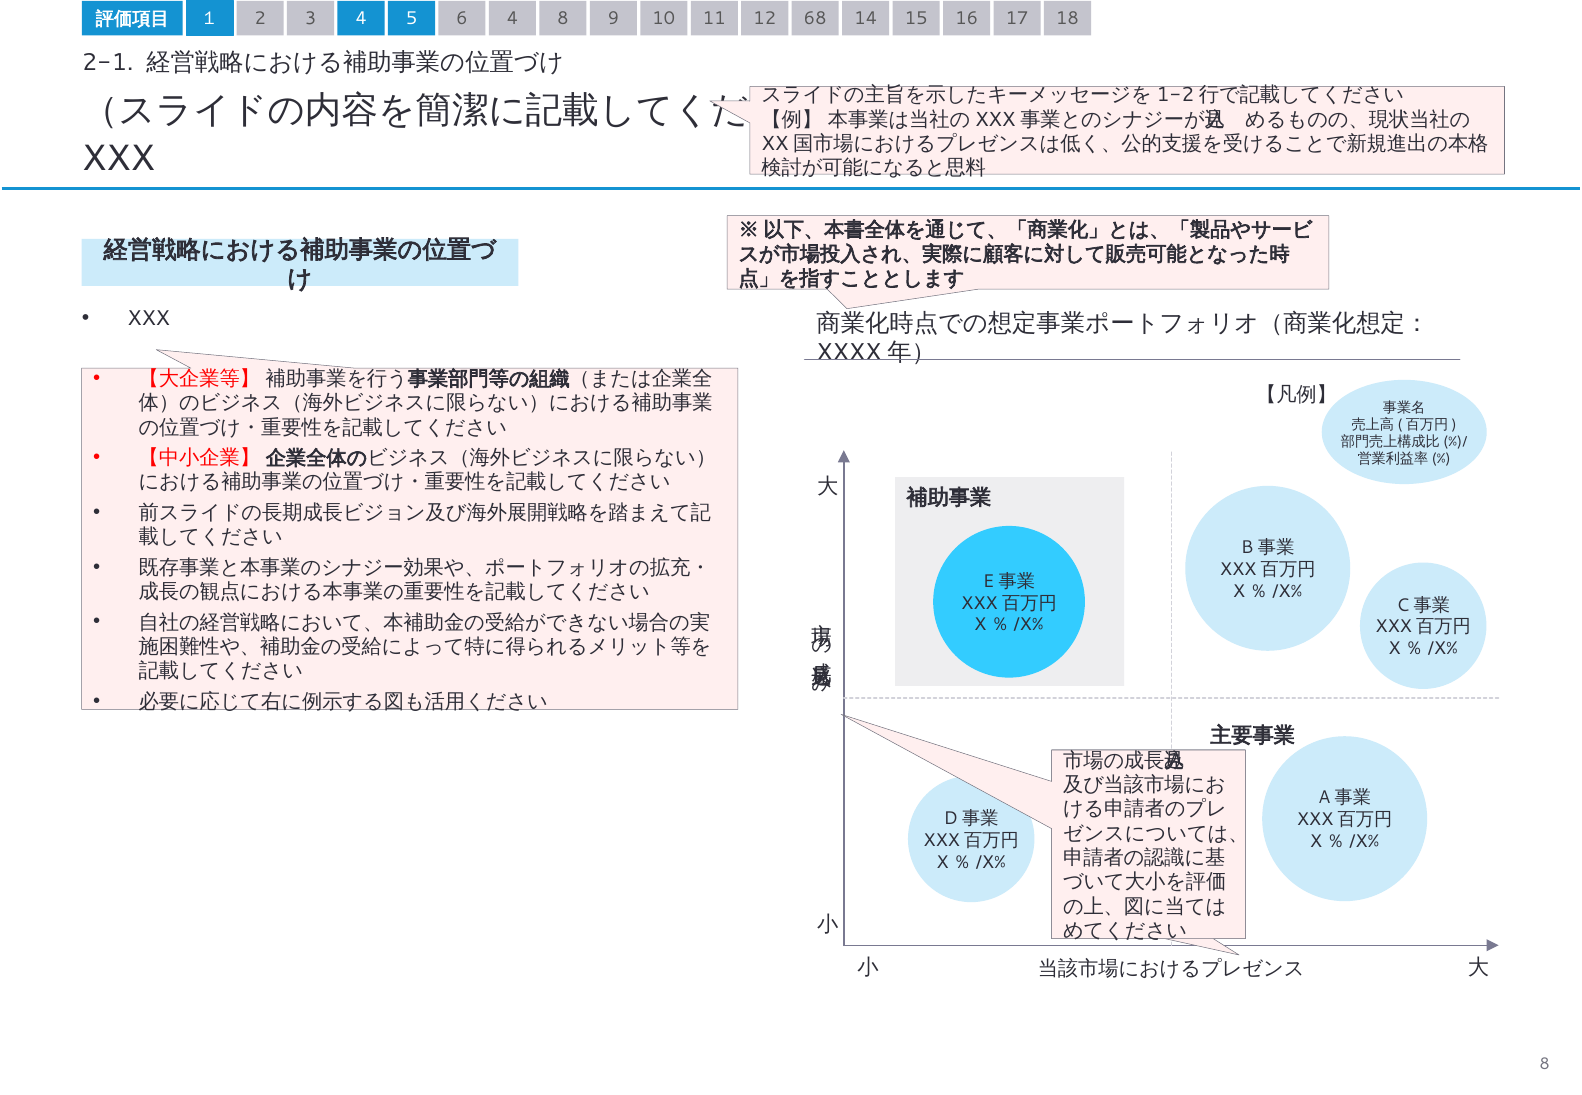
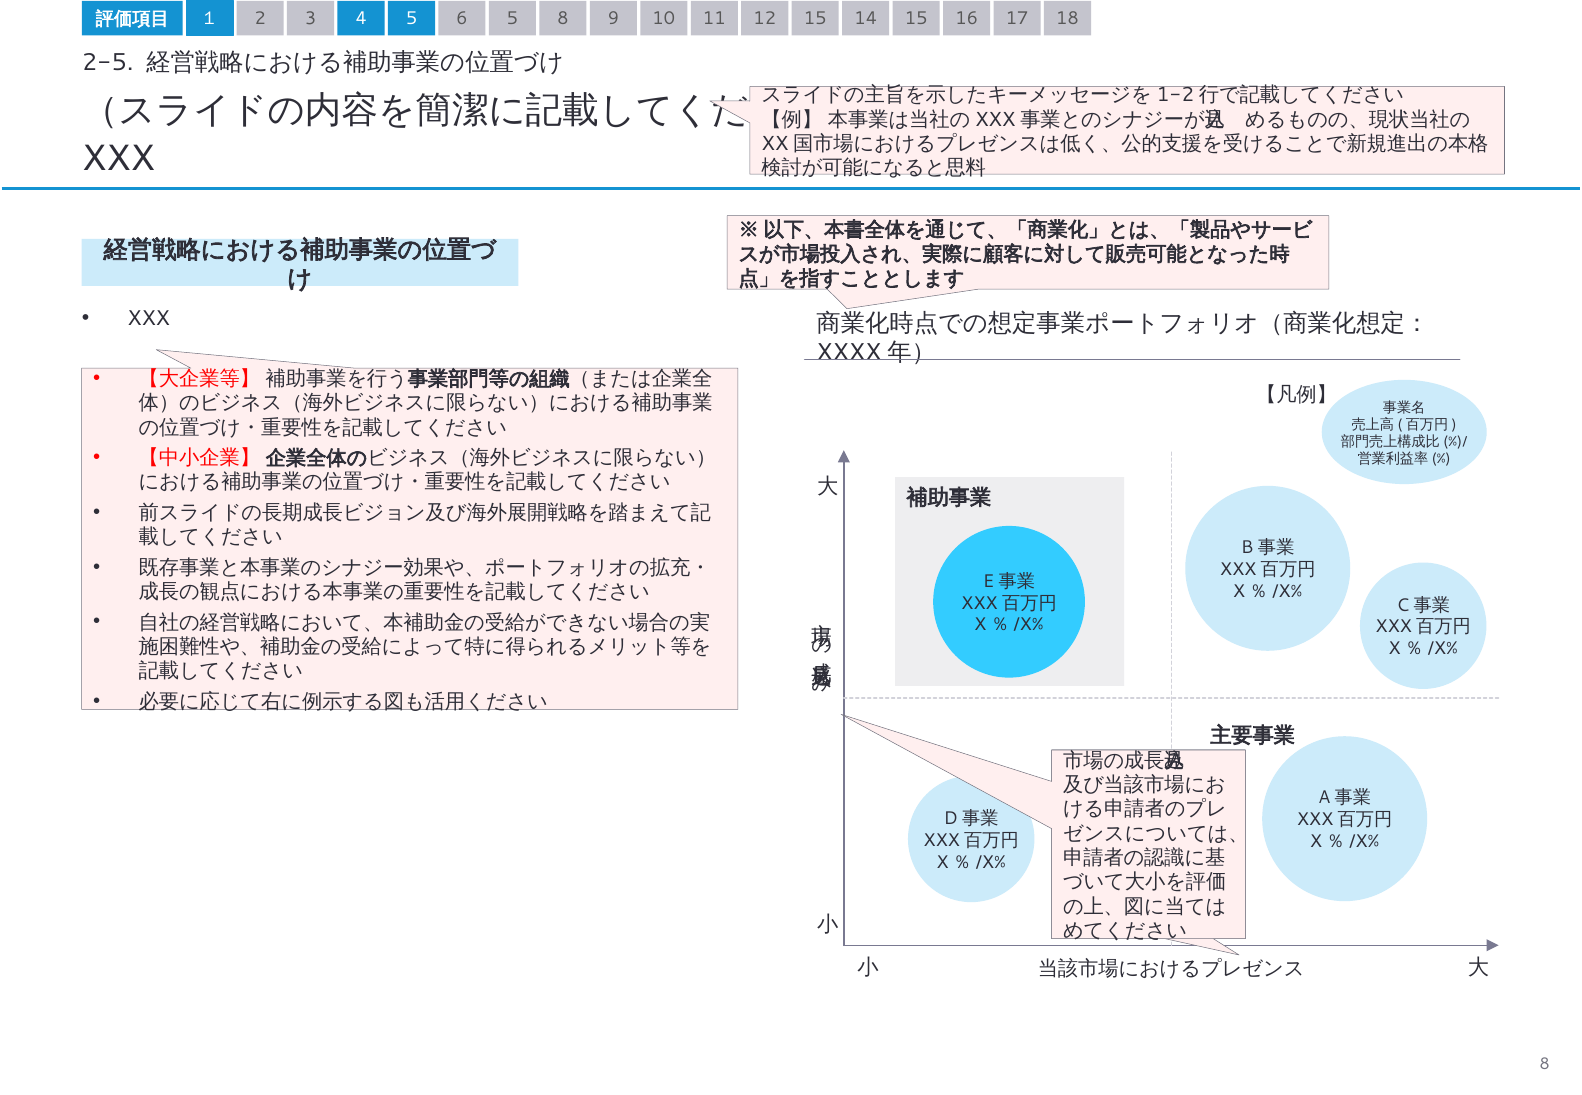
6 4: 4 -> 5
12 68: 68 -> 15
2-1: 2-1 -> 2-5
